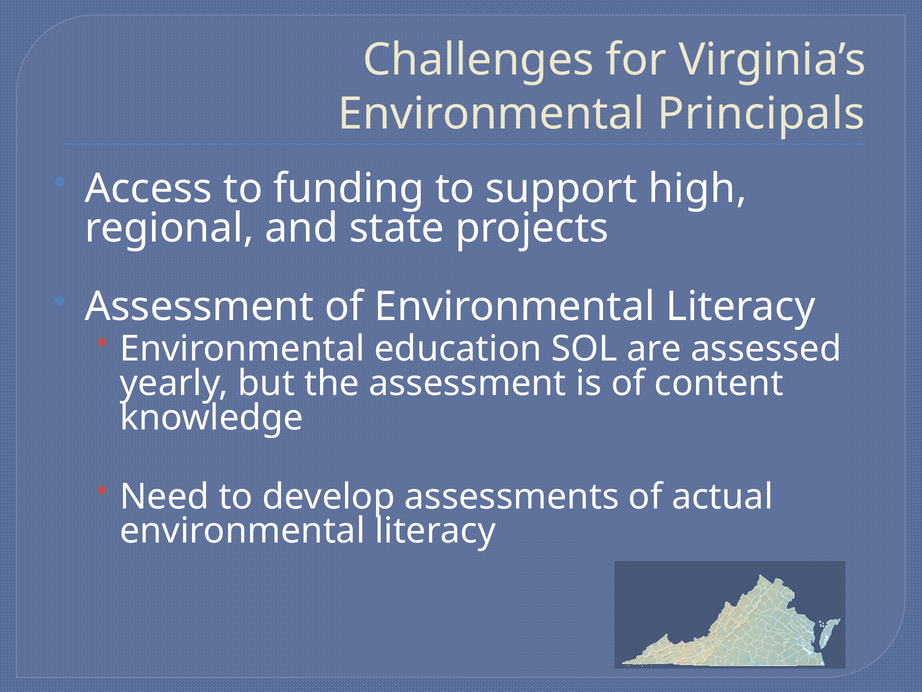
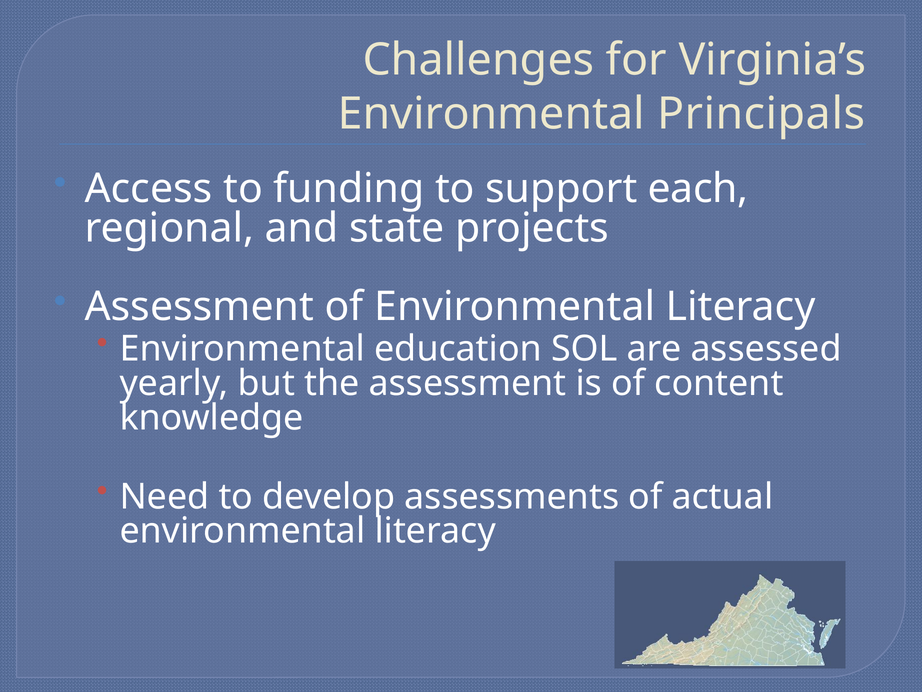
high: high -> each
